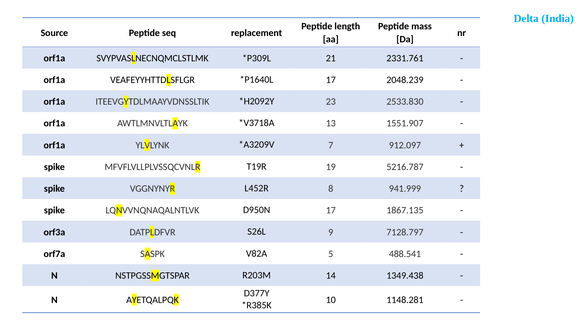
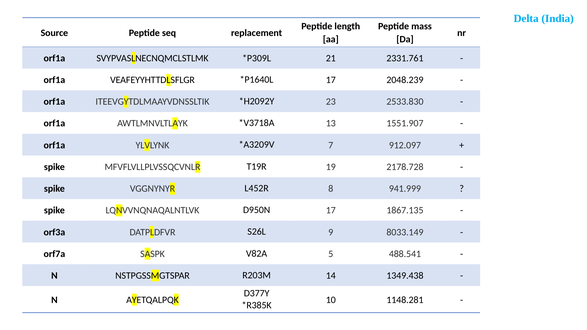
5216.787: 5216.787 -> 2178.728
7128.797: 7128.797 -> 8033.149
